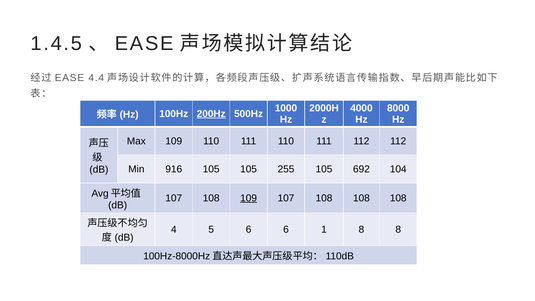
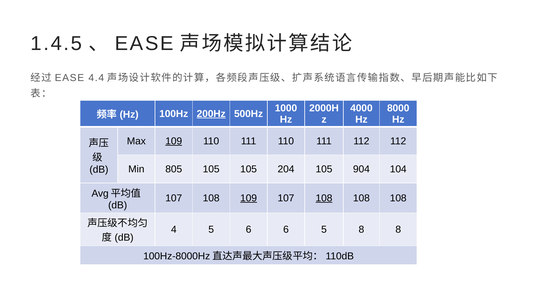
109 at (174, 141) underline: none -> present
916: 916 -> 805
255: 255 -> 204
692: 692 -> 904
108 at (324, 198) underline: none -> present
6 1: 1 -> 5
